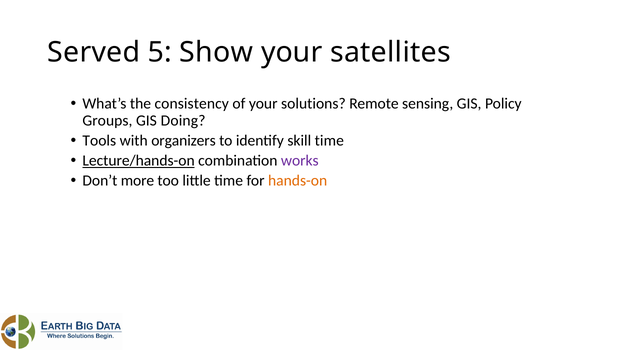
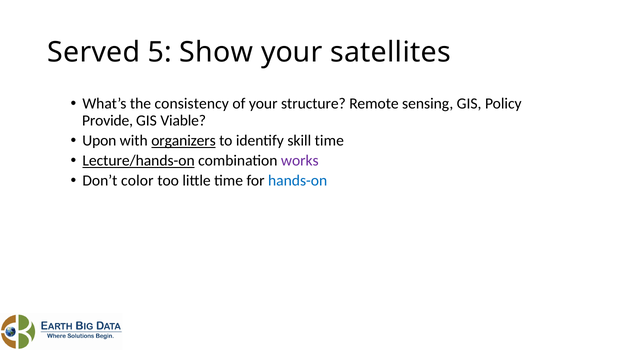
solutions: solutions -> structure
Groups: Groups -> Provide
Doing: Doing -> Viable
Tools: Tools -> Upon
organizers underline: none -> present
more: more -> color
hands-on colour: orange -> blue
